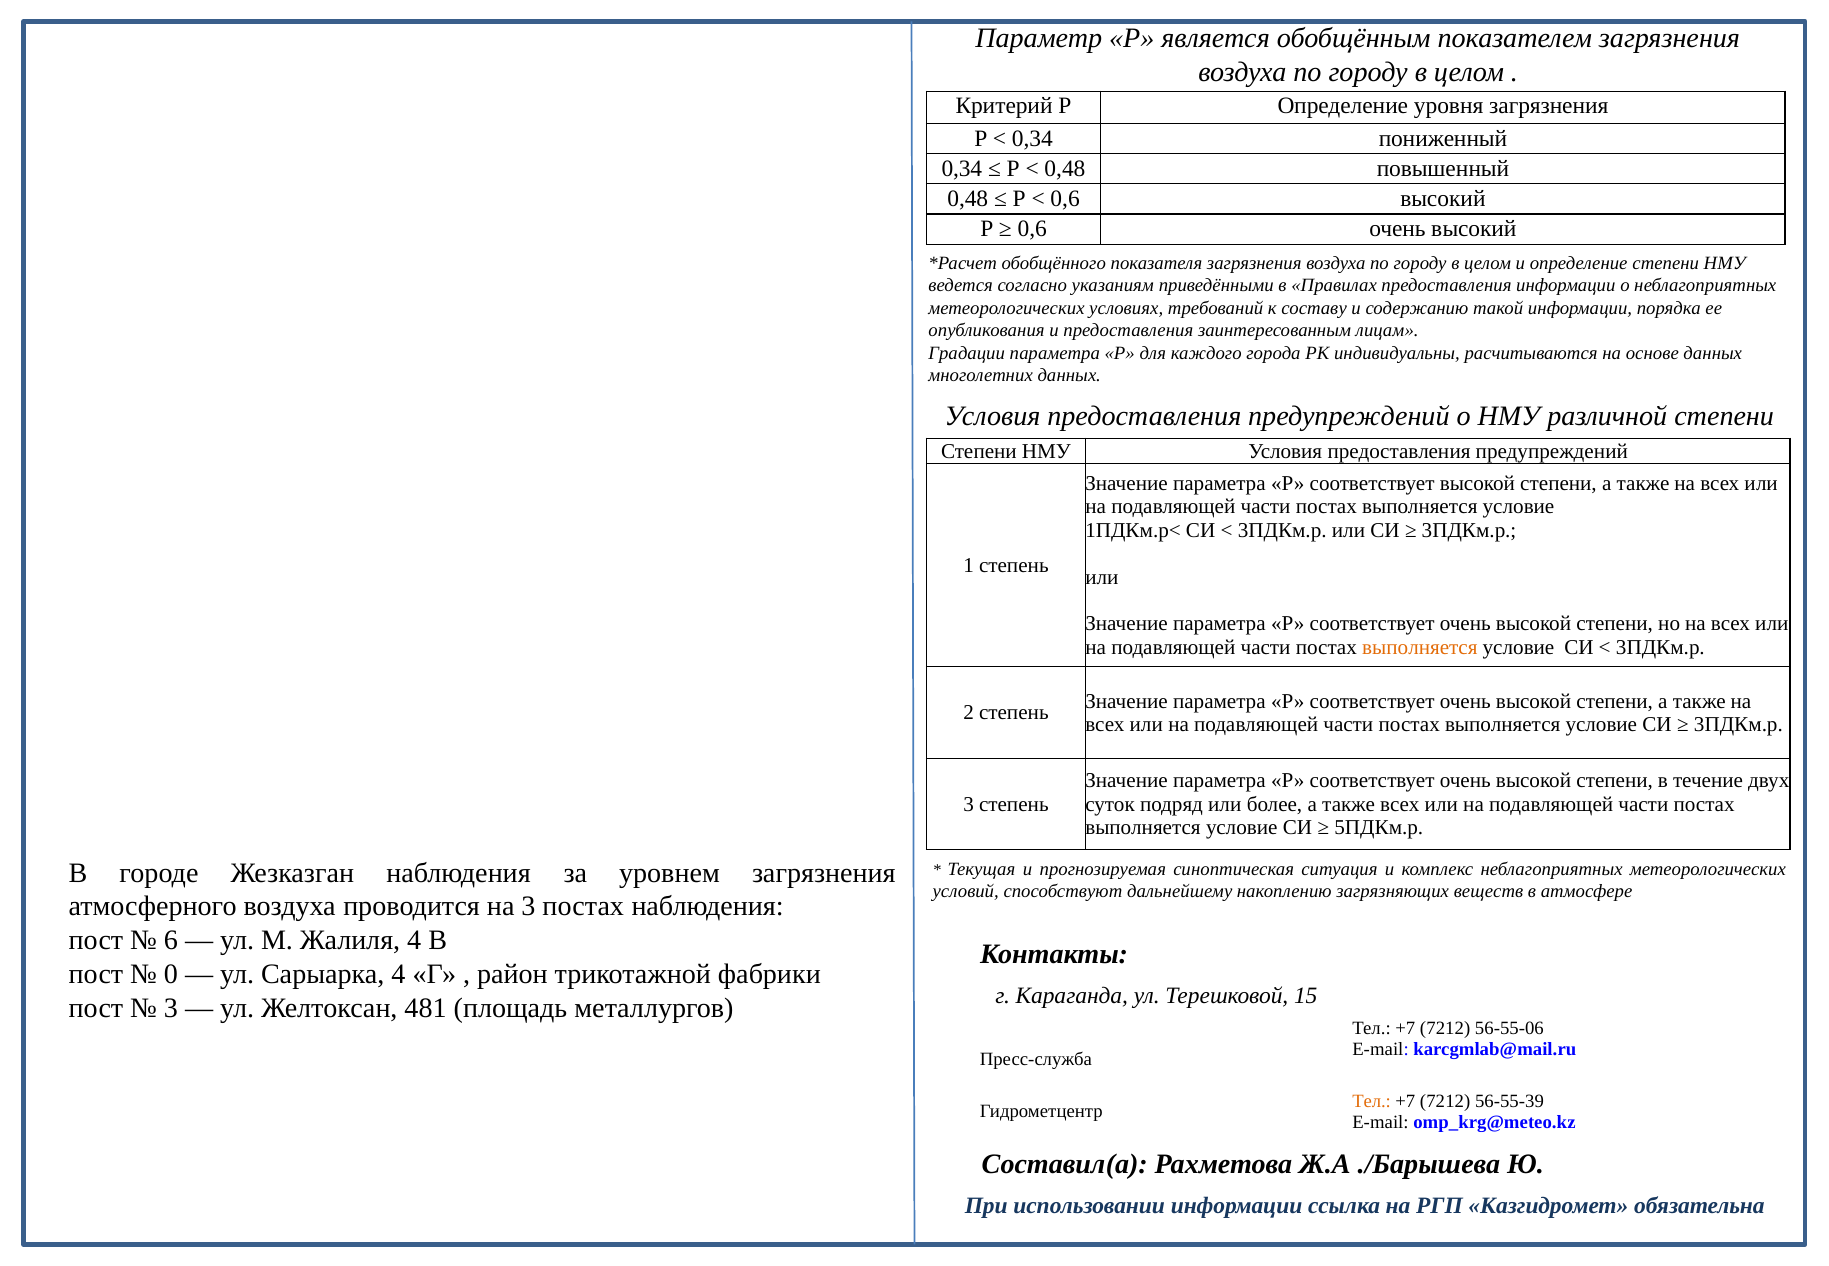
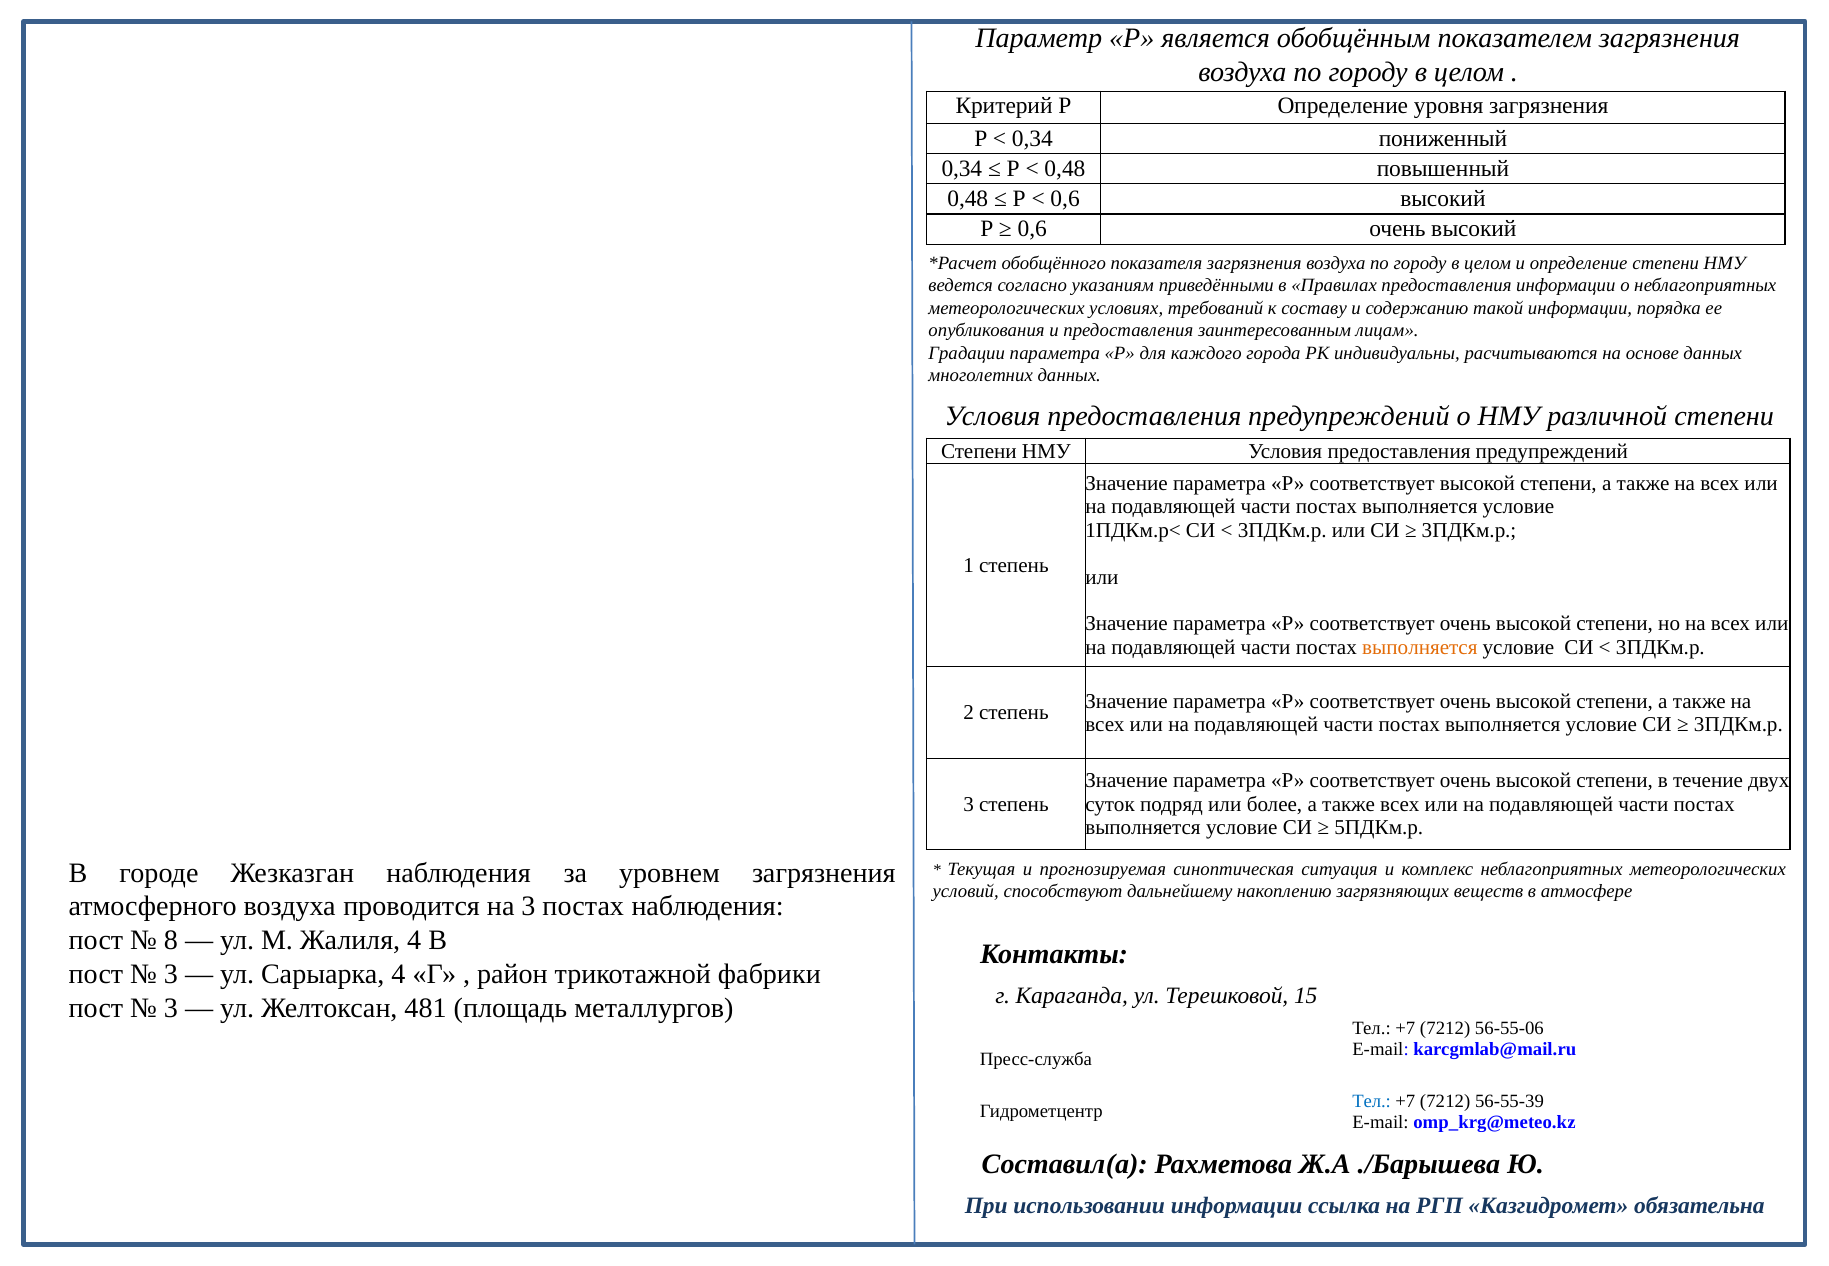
6: 6 -> 8
0 at (171, 974): 0 -> 3
Тел at (1372, 1101) colour: orange -> blue
